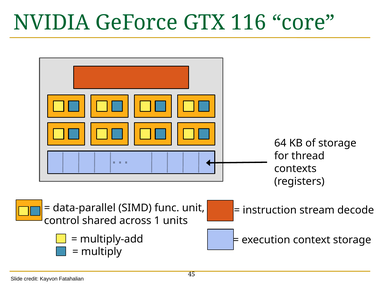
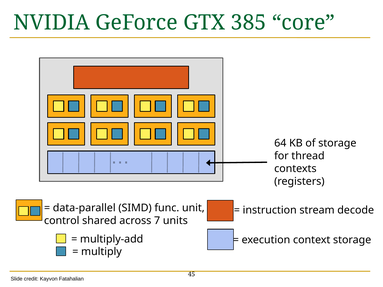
116: 116 -> 385
1: 1 -> 7
